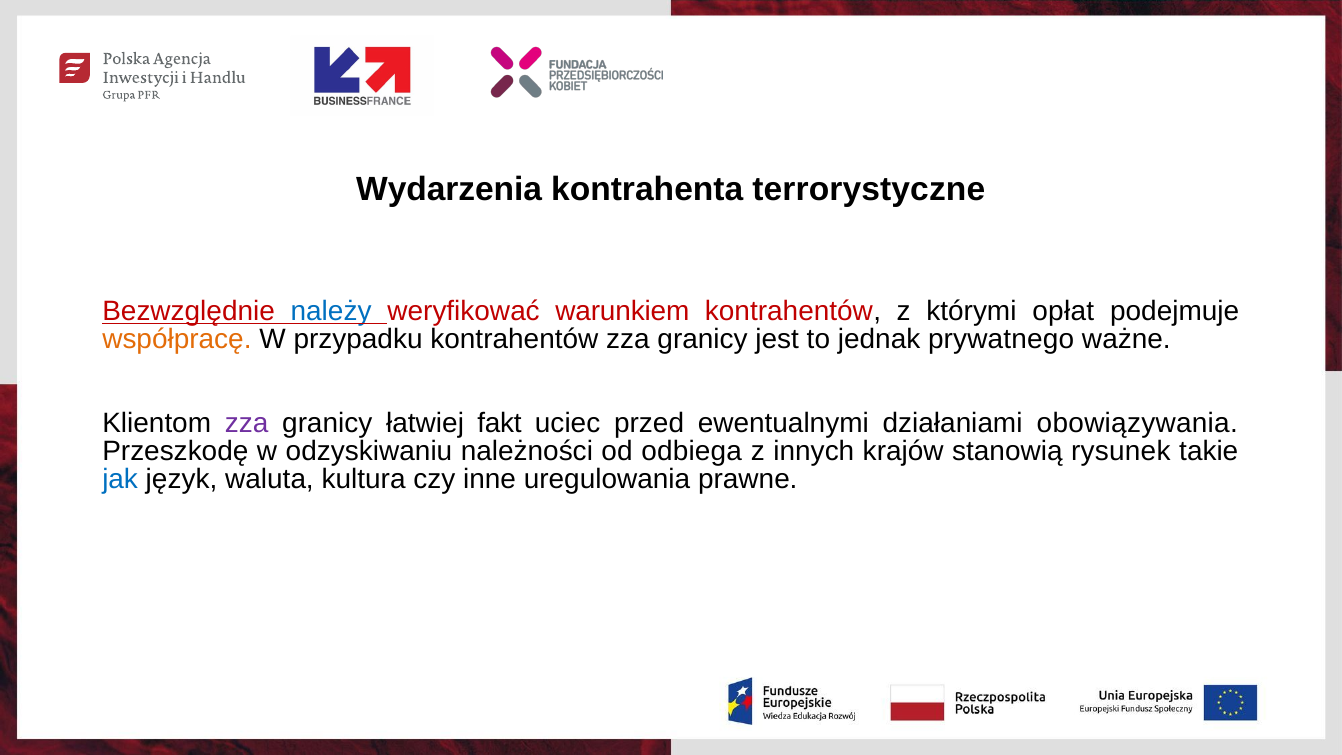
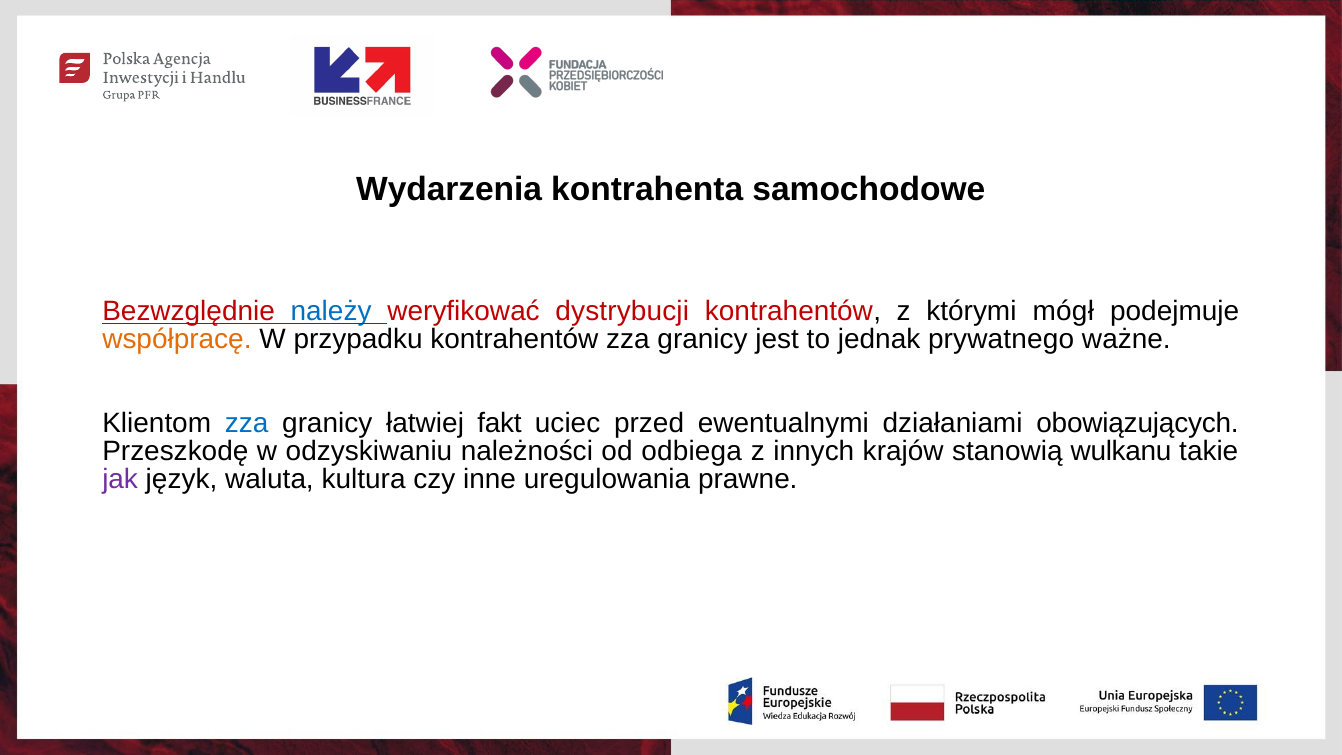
terrorystyczne: terrorystyczne -> samochodowe
warunkiem: warunkiem -> dystrybucji
opłat: opłat -> mógł
zza at (247, 423) colour: purple -> blue
obowiązywania: obowiązywania -> obowiązujących
rysunek: rysunek -> wulkanu
jak colour: blue -> purple
